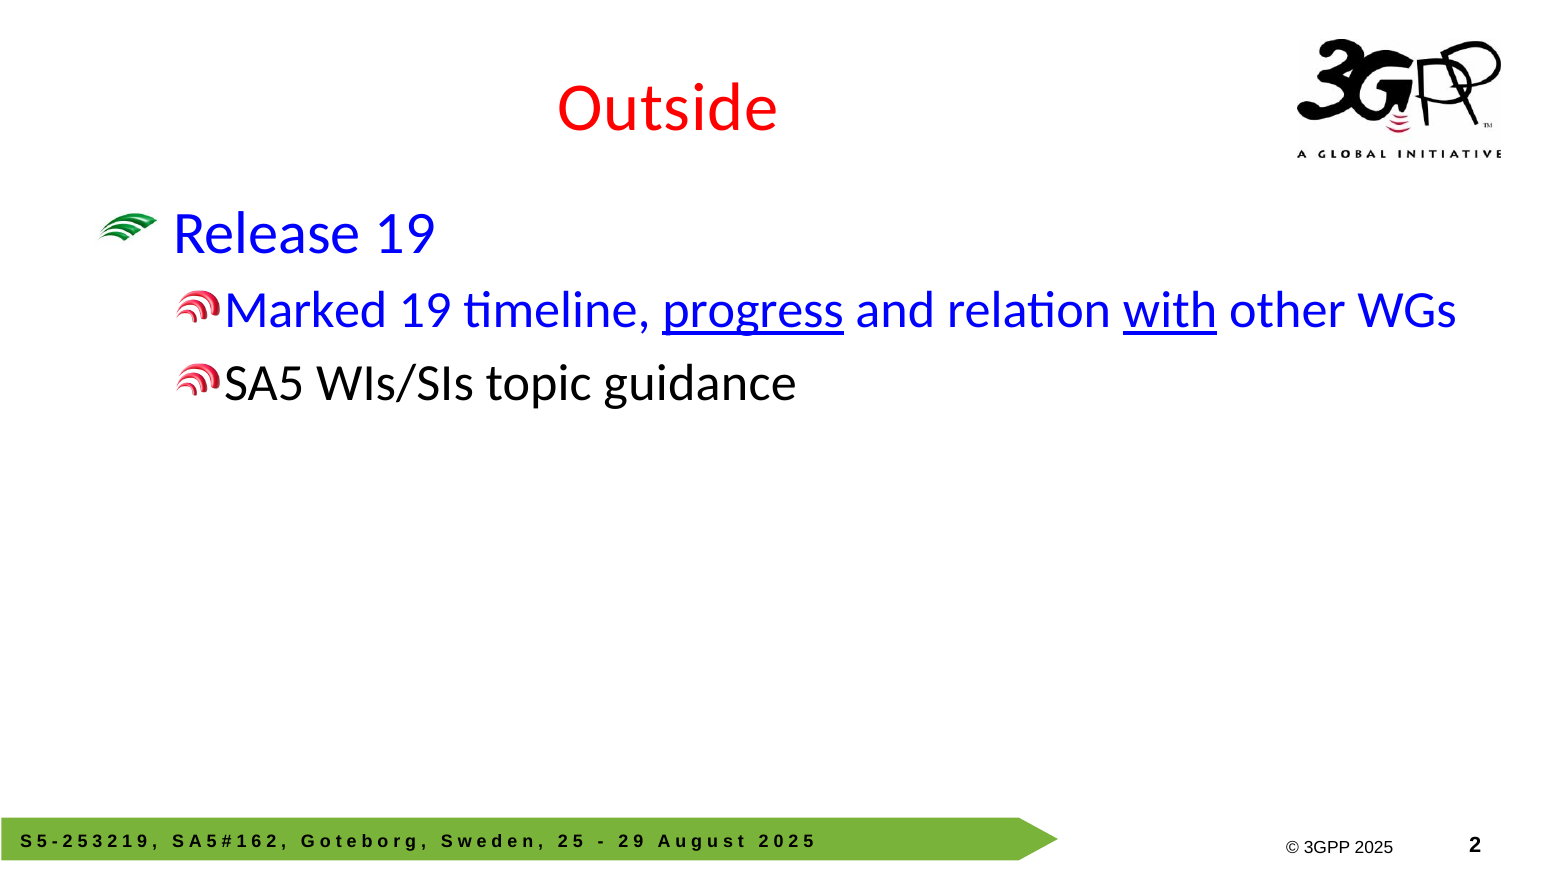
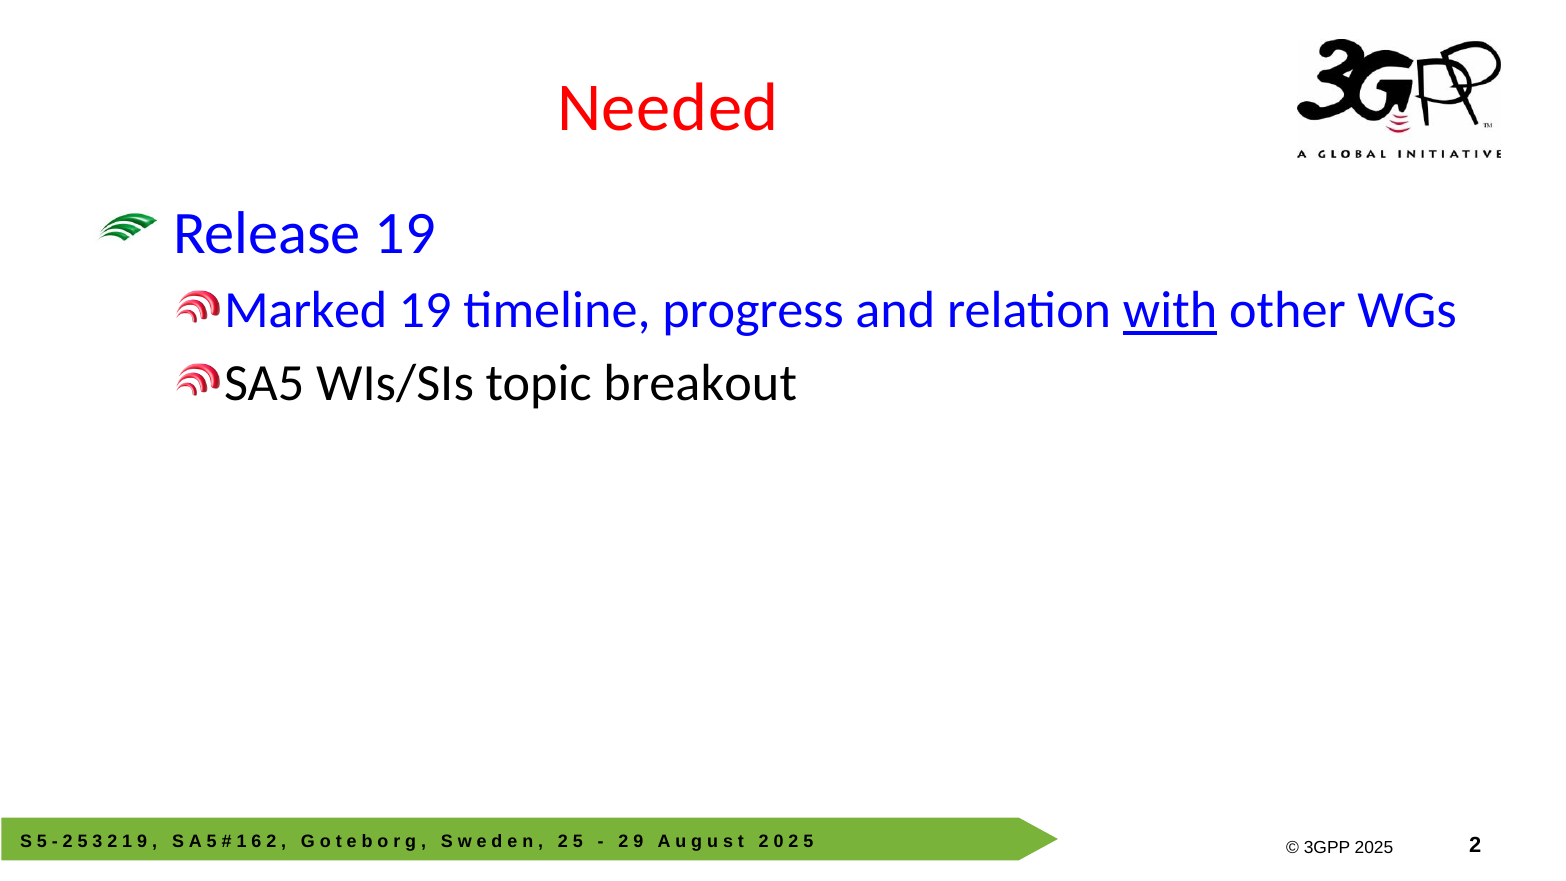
Outside: Outside -> Needed
progress underline: present -> none
guidance: guidance -> breakout
